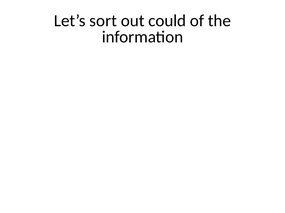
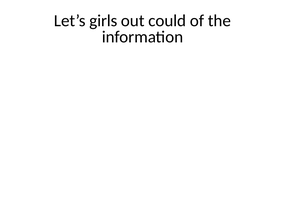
sort: sort -> girls
